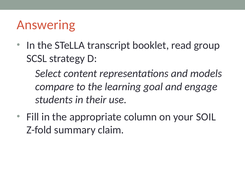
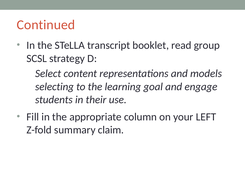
Answering: Answering -> Continued
compare: compare -> selecting
SOIL: SOIL -> LEFT
